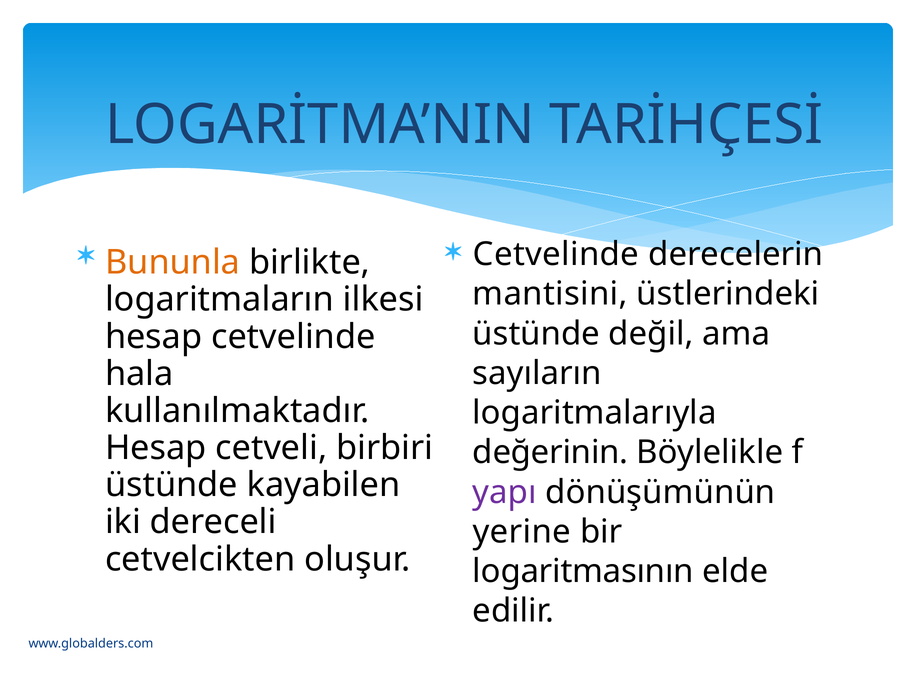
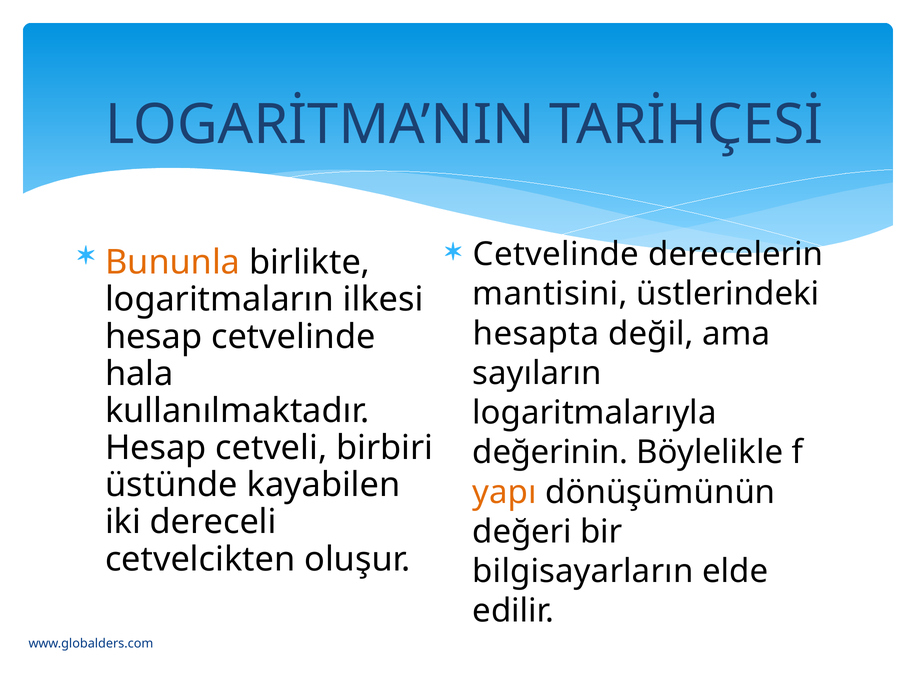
üstünde at (536, 334): üstünde -> hesapta
yapı colour: purple -> orange
yerine: yerine -> değeri
logaritmasının: logaritmasının -> bilgisayarların
